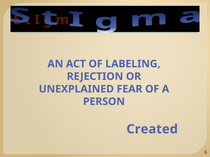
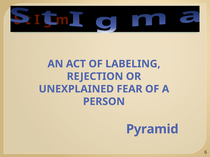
Created: Created -> Pyramid
